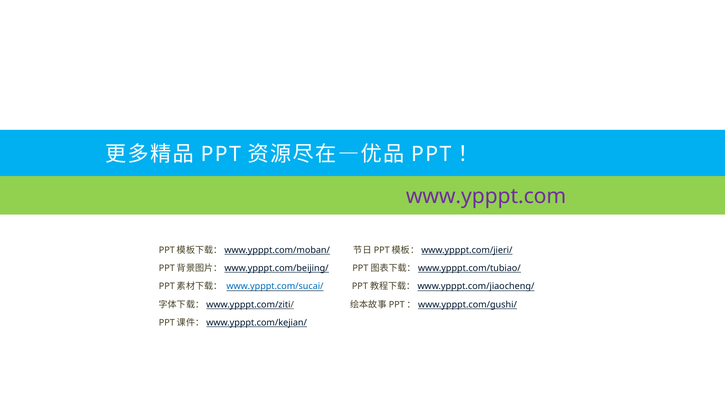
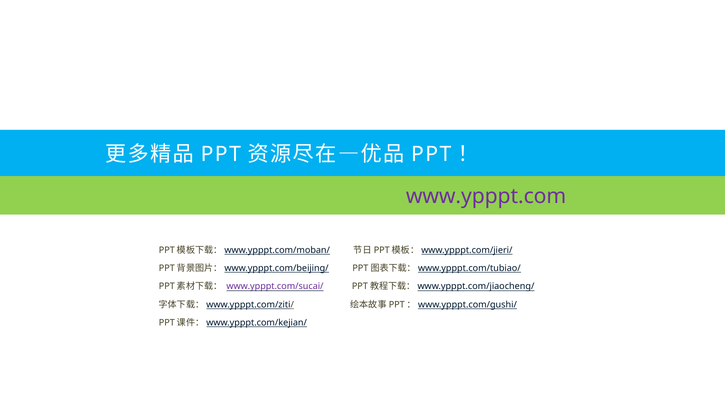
www.ypppt.com/sucai/ colour: blue -> purple
